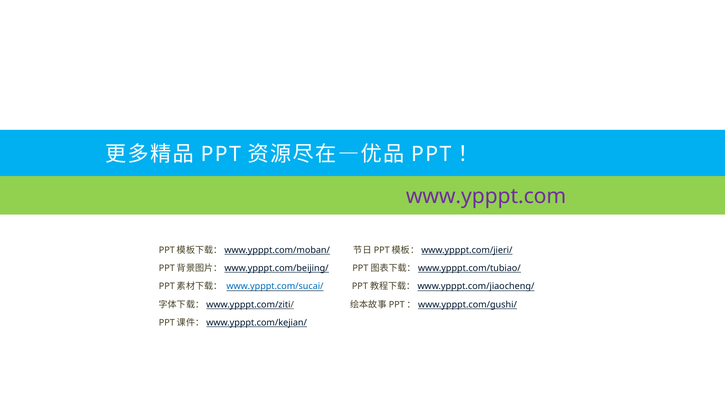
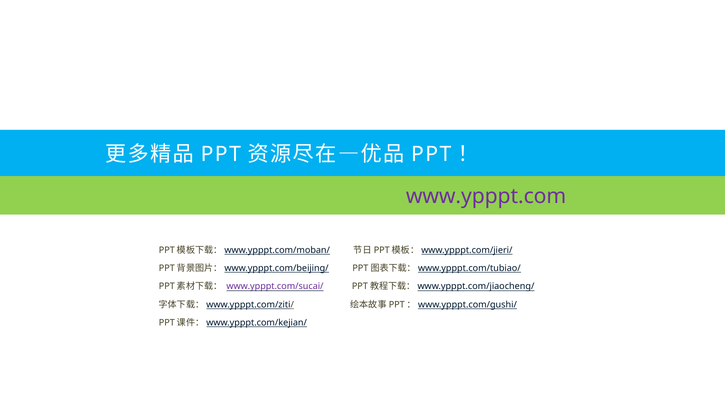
www.ypppt.com/sucai/ colour: blue -> purple
